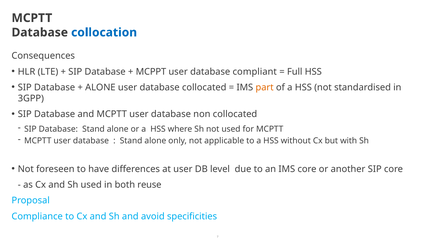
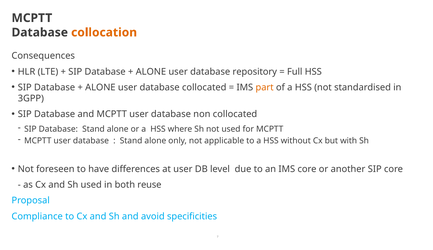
collocation colour: blue -> orange
MCPPT at (151, 72): MCPPT -> ALONE
compliant: compliant -> repository
